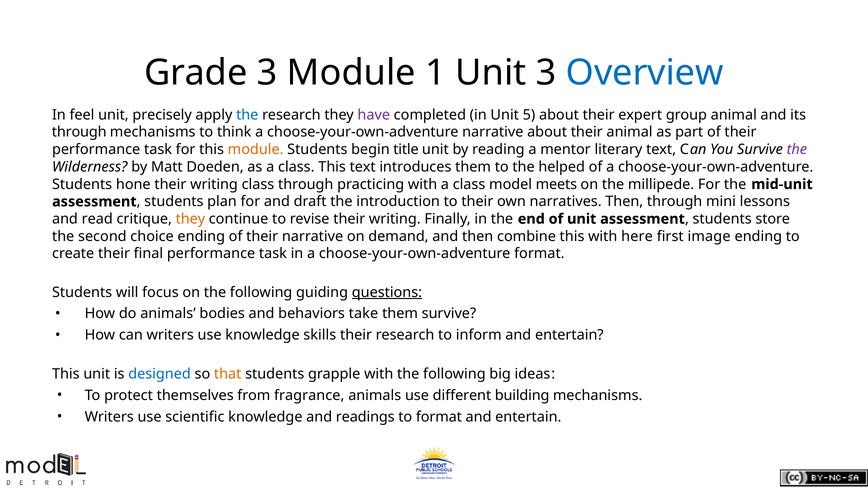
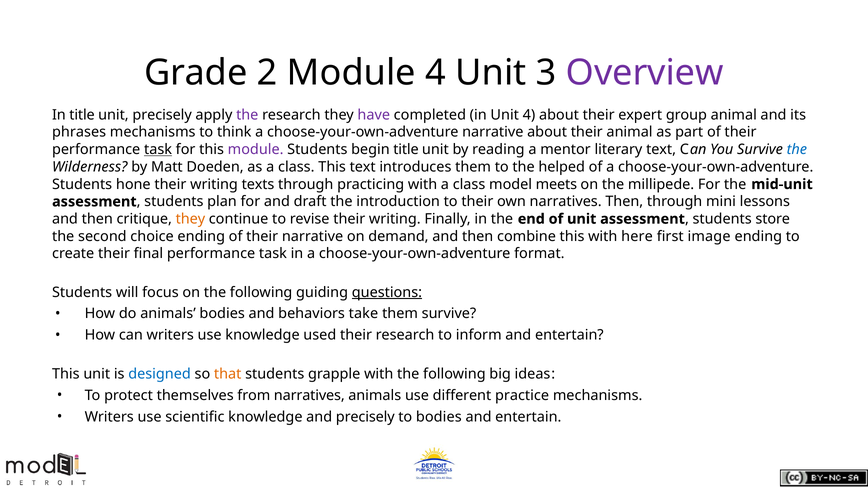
Grade 3: 3 -> 2
Module 1: 1 -> 4
Overview colour: blue -> purple
In feel: feel -> title
the at (247, 115) colour: blue -> purple
Unit 5: 5 -> 4
through at (79, 132): through -> phrases
task at (158, 150) underline: none -> present
module at (256, 150) colour: orange -> purple
the at (797, 150) colour: purple -> blue
writing class: class -> texts
read at (97, 219): read -> then
skills: skills -> used
from fragrance: fragrance -> narratives
building: building -> practice
and readings: readings -> precisely
to format: format -> bodies
